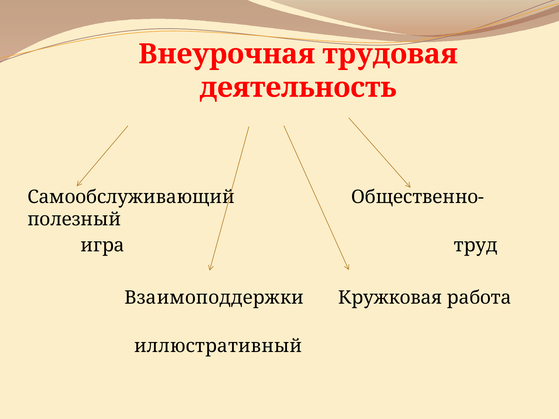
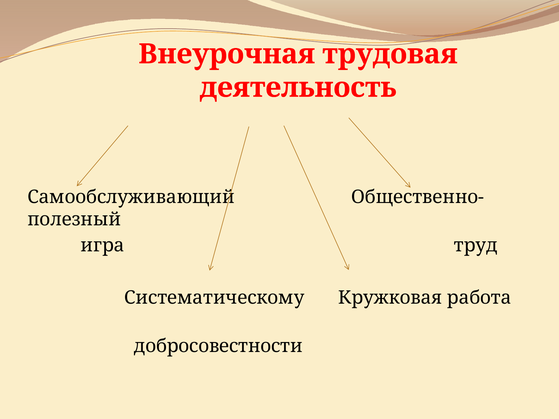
Взаимоподдержки: Взаимоподдержки -> Систематическому
иллюстративный: иллюстративный -> добросовестности
